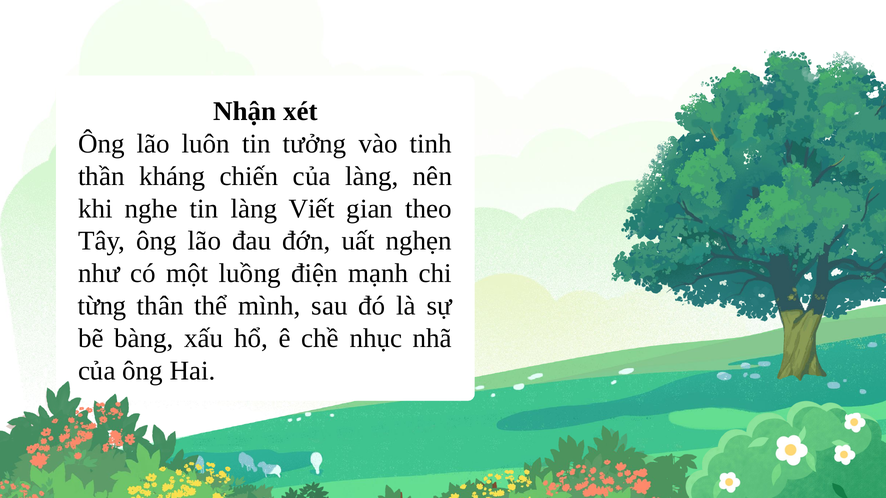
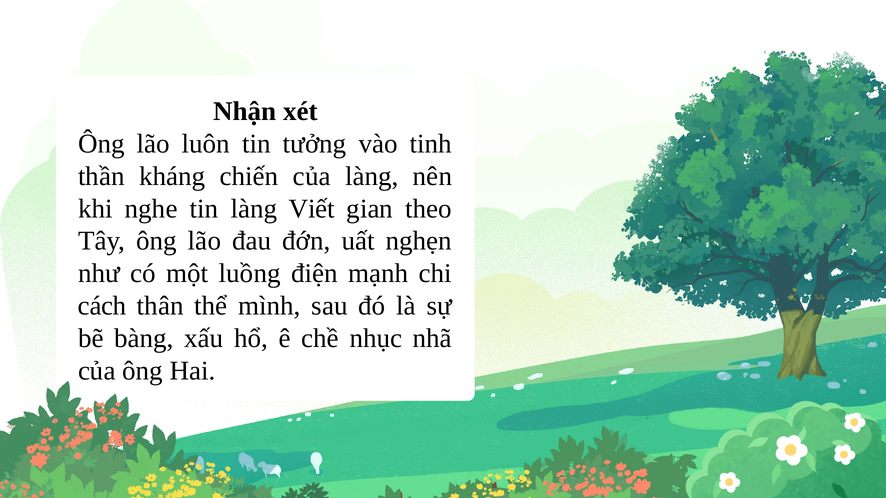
từng: từng -> cách
